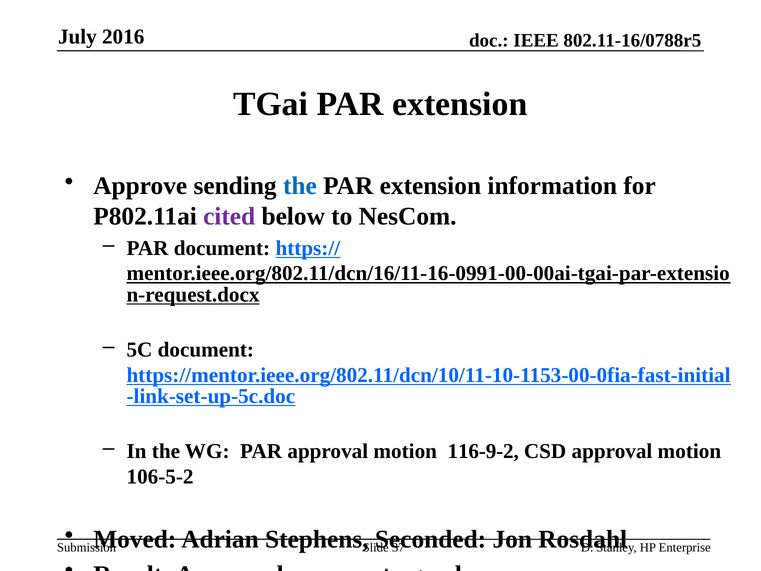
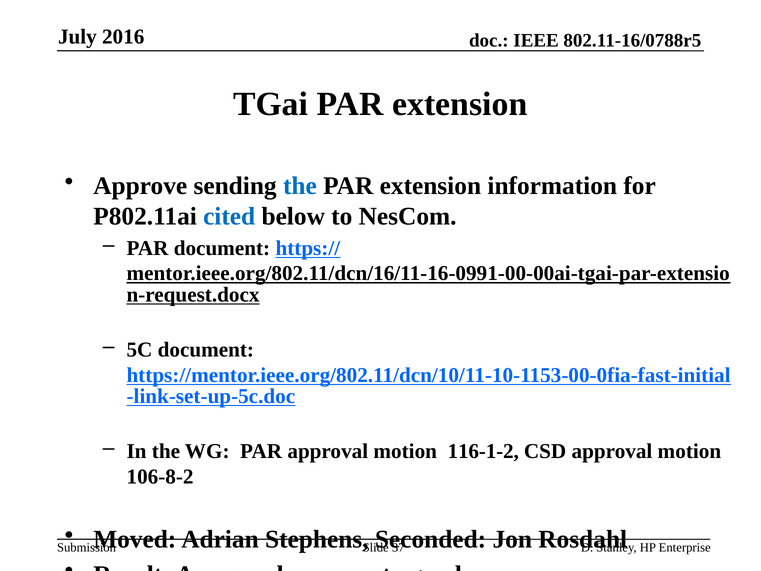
cited colour: purple -> blue
116-9-2: 116-9-2 -> 116-1-2
106-5-2: 106-5-2 -> 106-8-2
